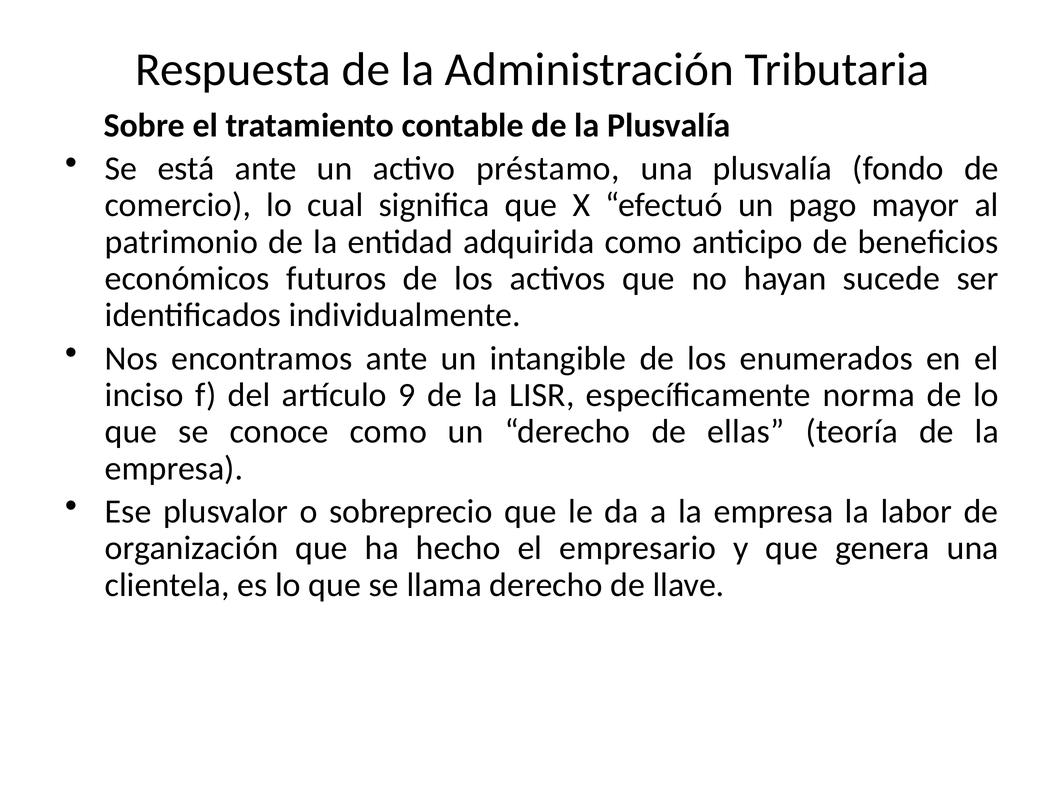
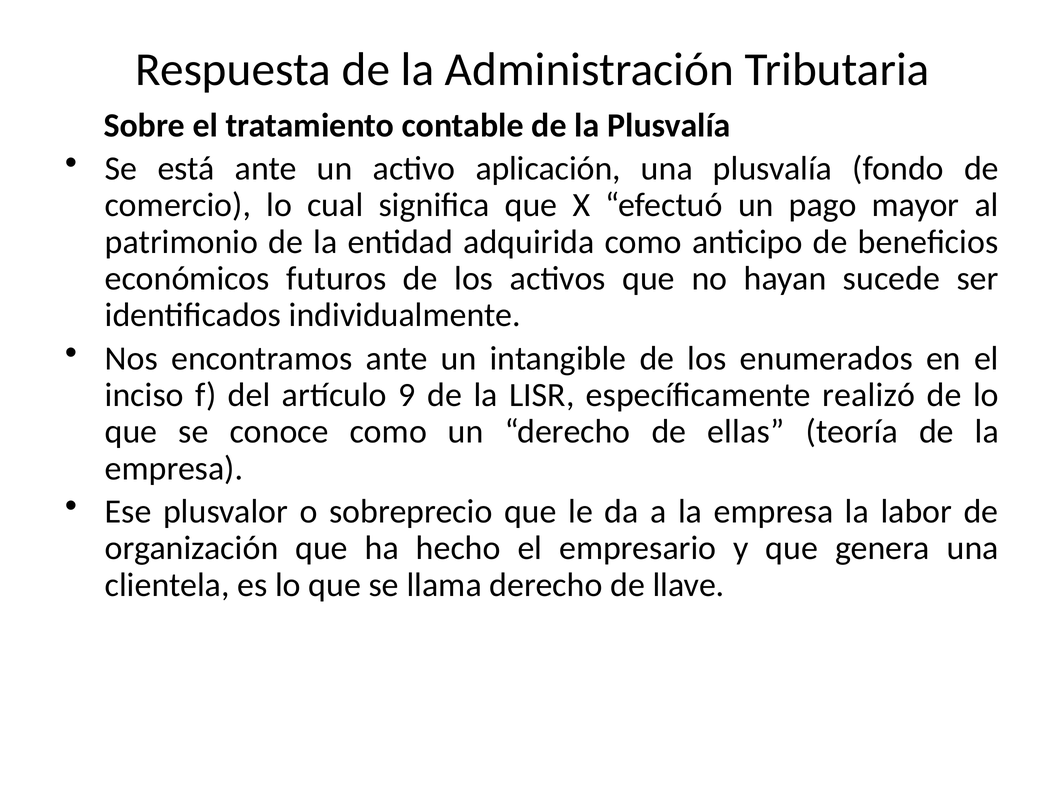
préstamo: préstamo -> aplicación
norma: norma -> realizó
